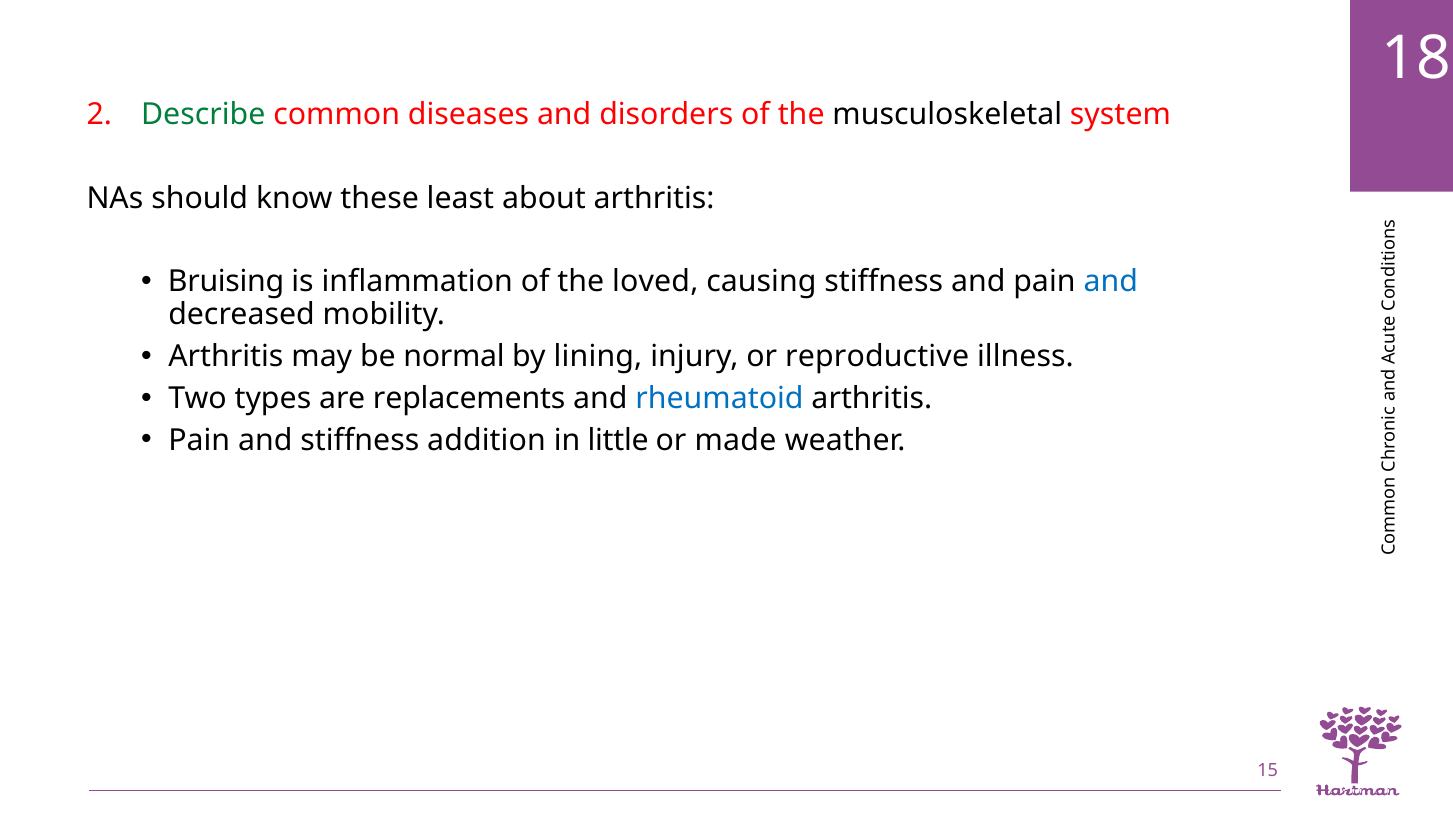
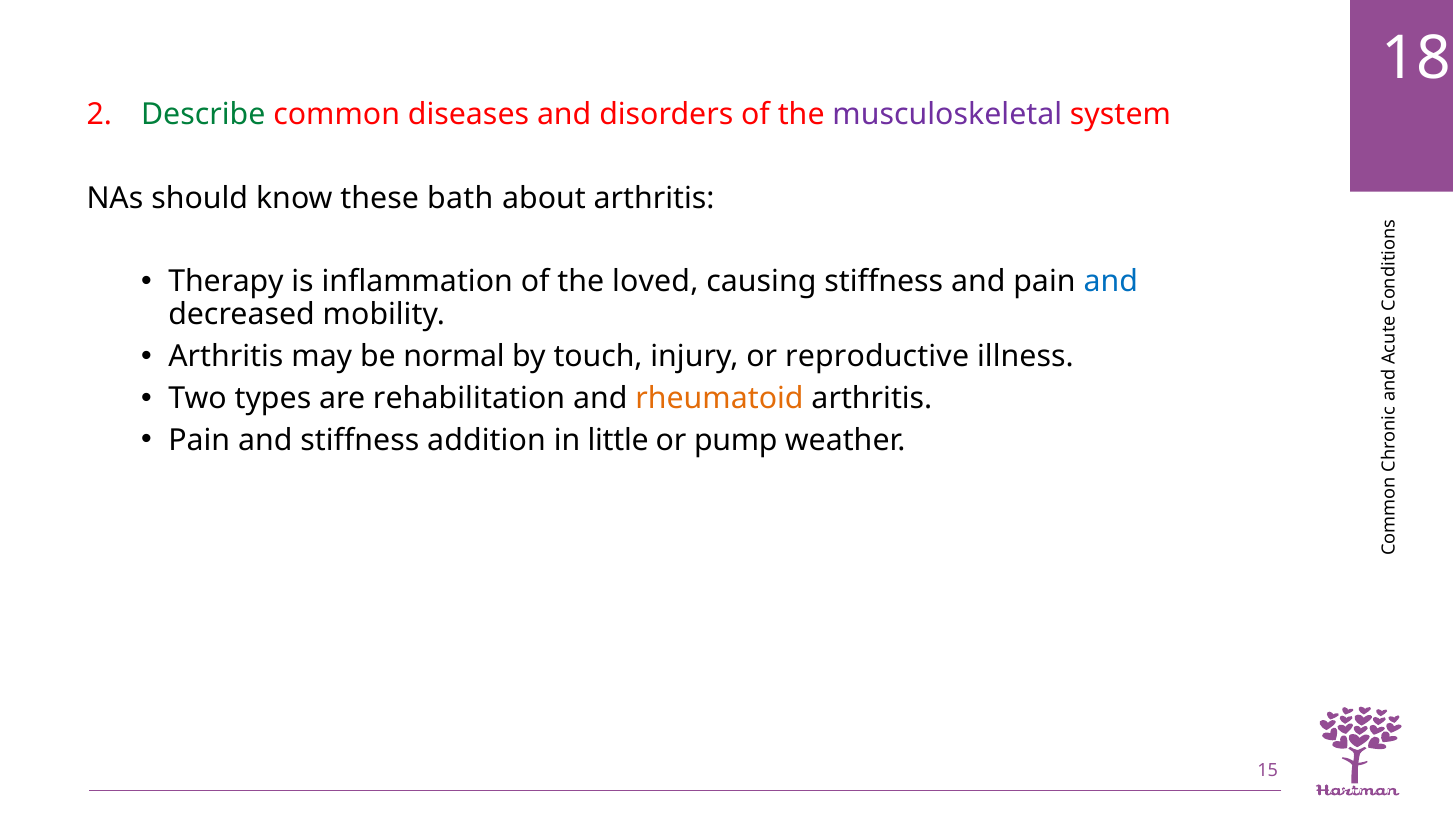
musculoskeletal colour: black -> purple
least: least -> bath
Bruising: Bruising -> Therapy
lining: lining -> touch
replacements: replacements -> rehabilitation
rheumatoid colour: blue -> orange
made: made -> pump
